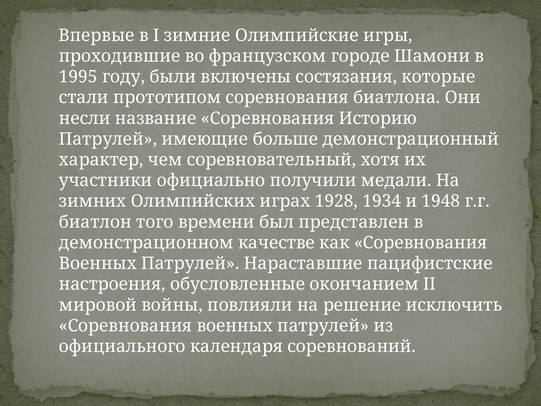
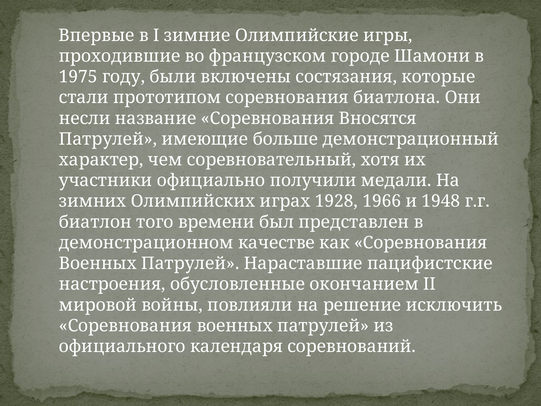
1995: 1995 -> 1975
Историю: Историю -> Вносятся
1934: 1934 -> 1966
